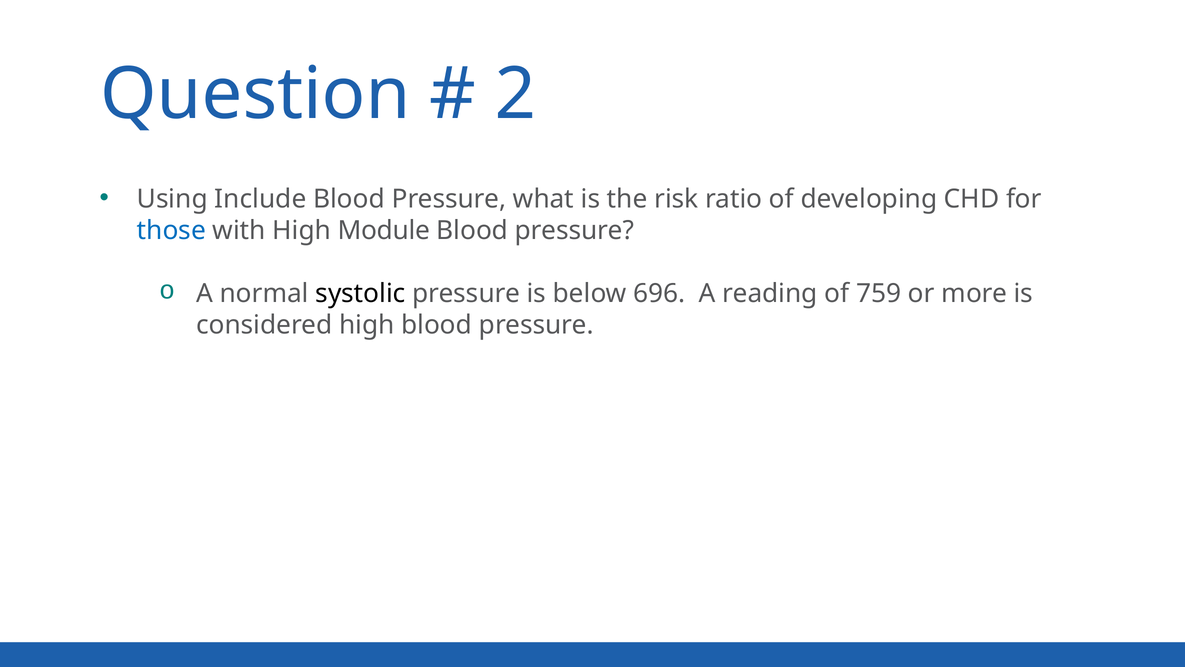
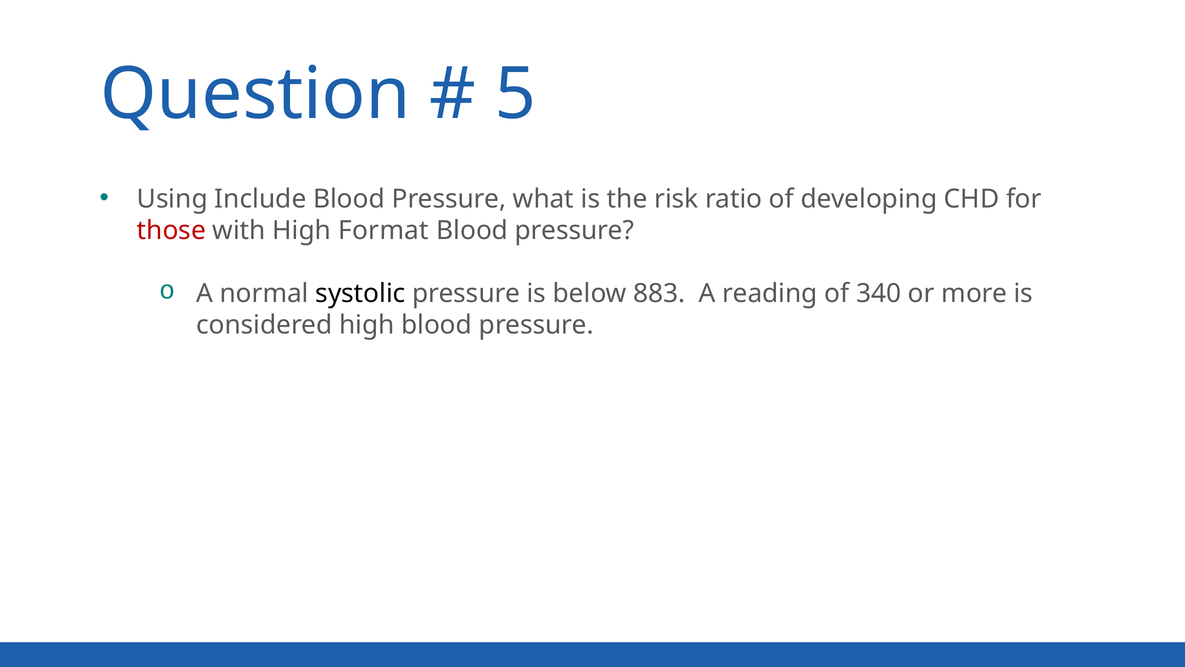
2: 2 -> 5
those colour: blue -> red
Module: Module -> Format
696: 696 -> 883
759: 759 -> 340
